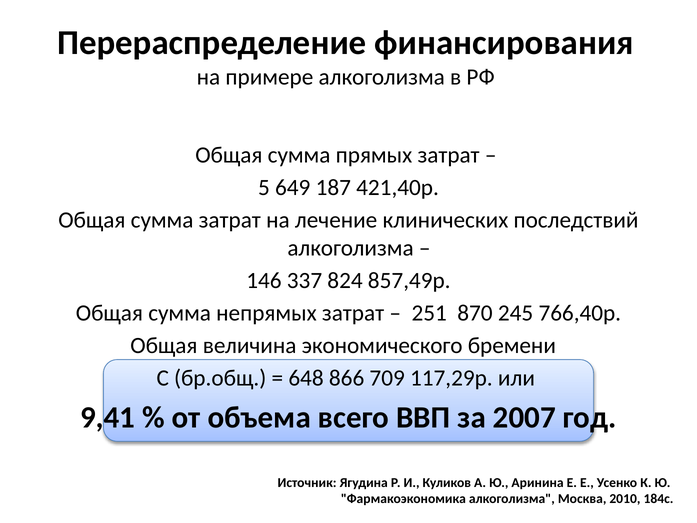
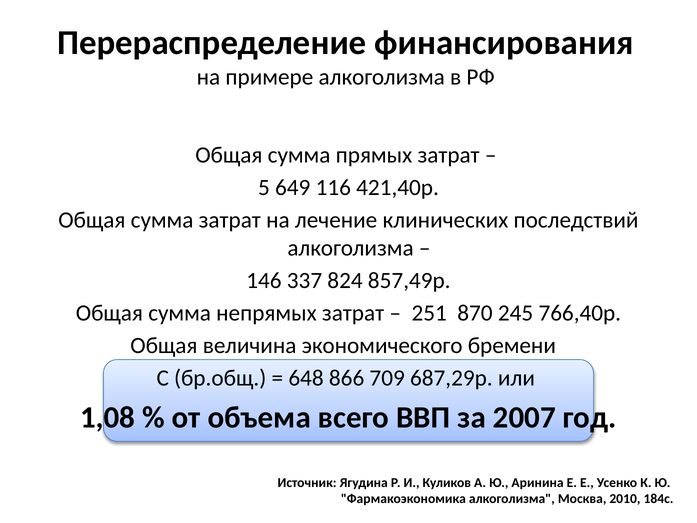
187: 187 -> 116
117,29р: 117,29р -> 687,29р
9,41: 9,41 -> 1,08
